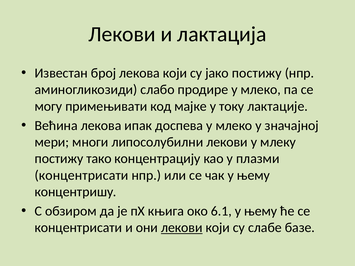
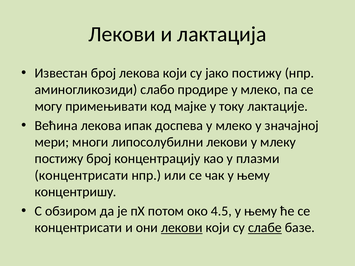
постижу тако: тако -> број
књига: књига -> потом
6.1: 6.1 -> 4.5
слабе underline: none -> present
